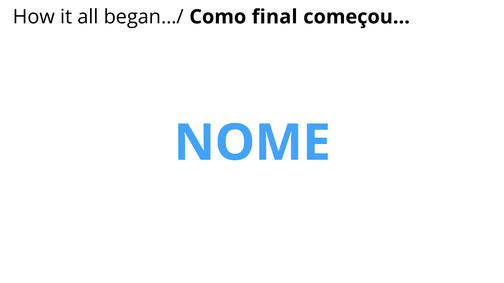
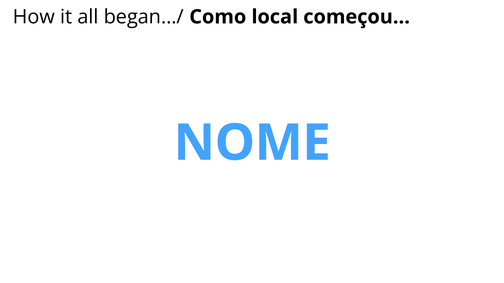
final: final -> local
